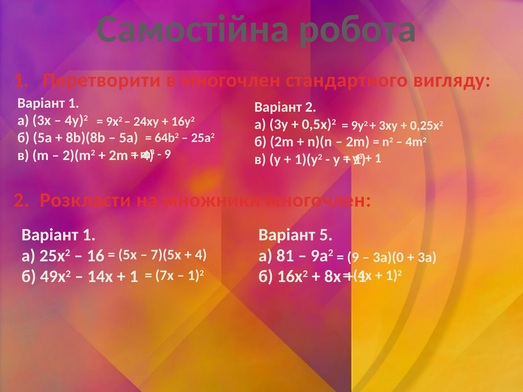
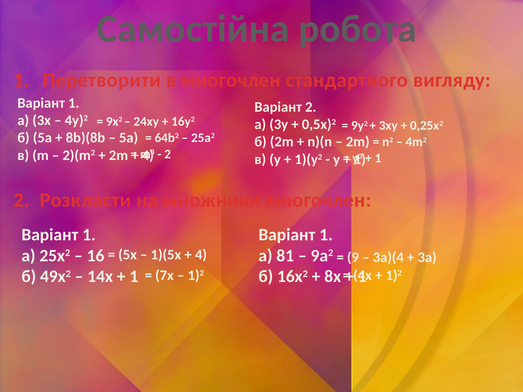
9 at (168, 154): 9 -> 2
5 at (326, 235): 5 -> 1
7)(5х: 7)(5х -> 1)(5х
3а)(0: 3а)(0 -> 3а)(4
